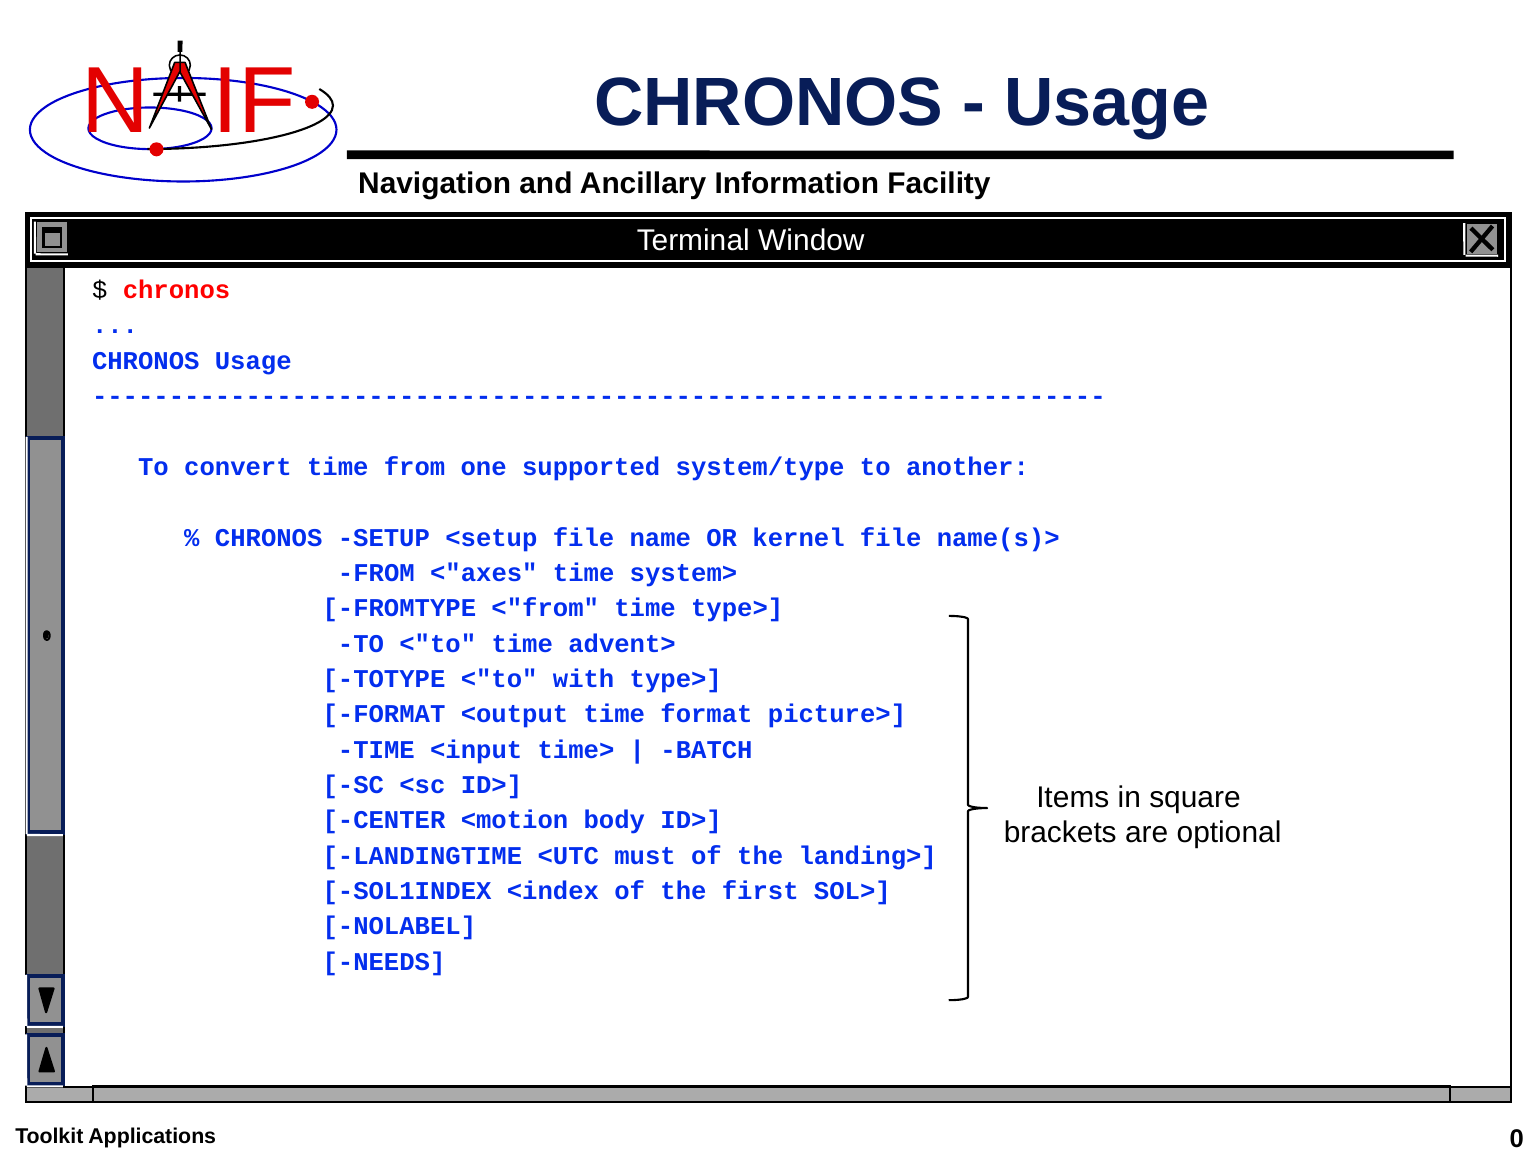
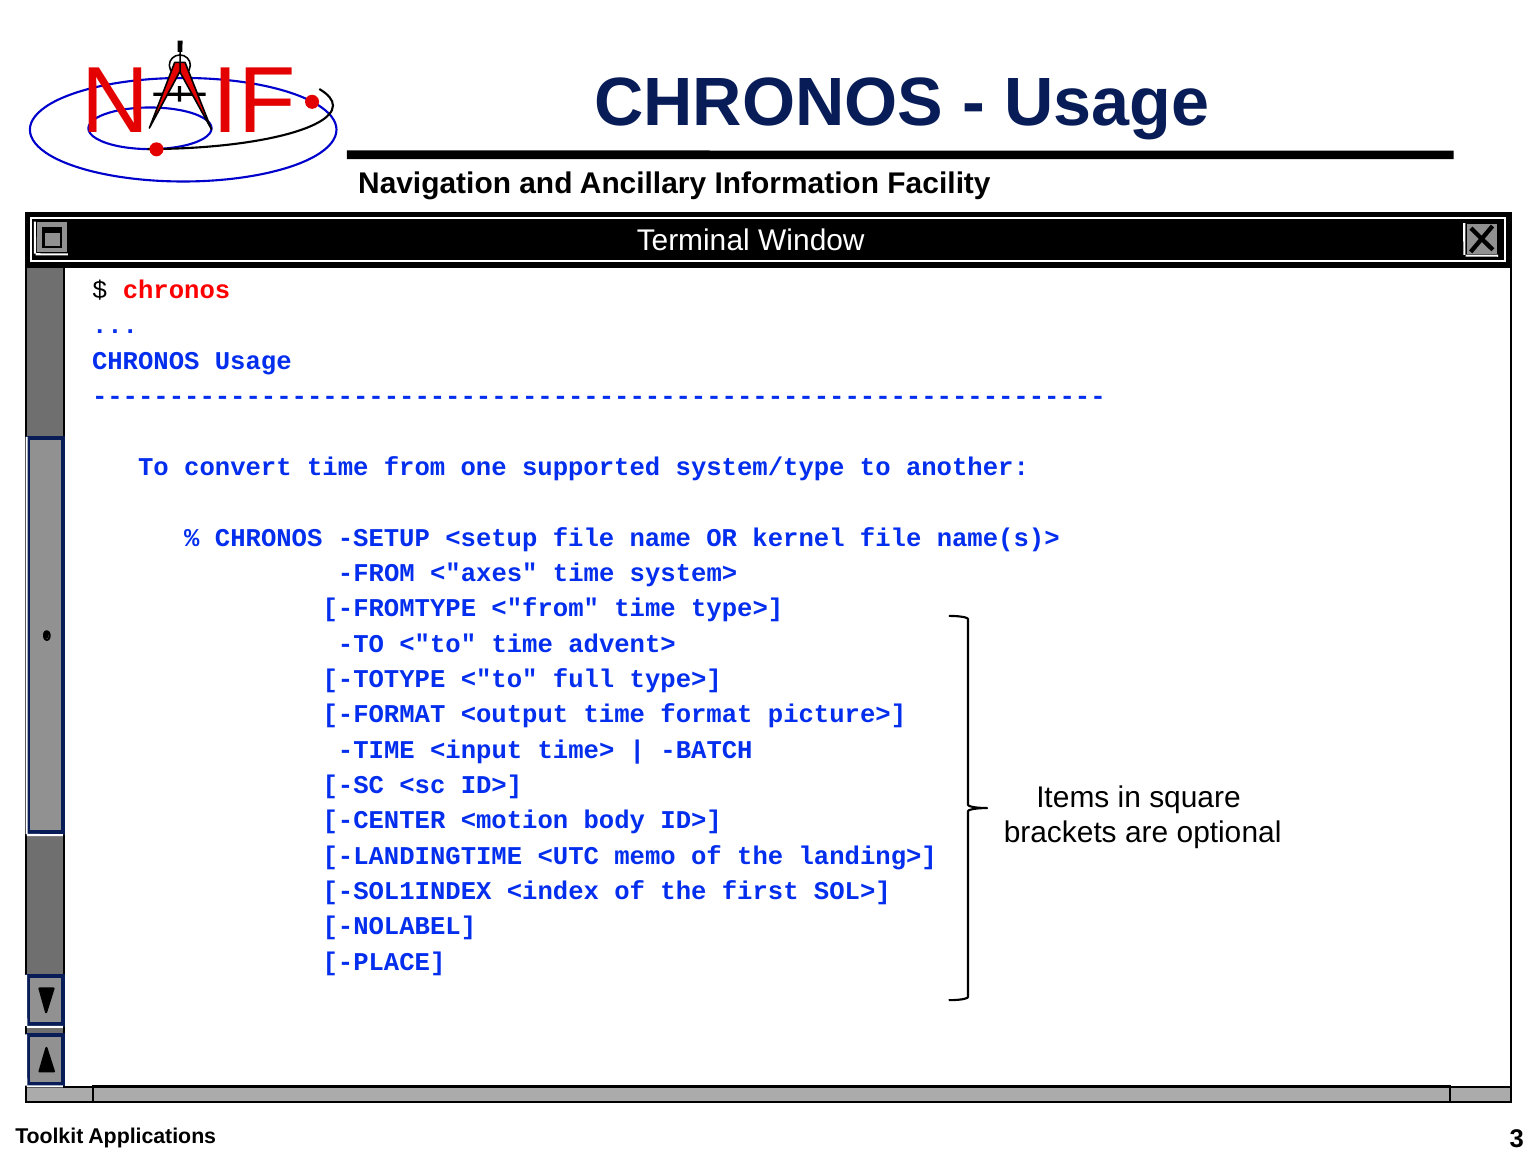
with: with -> full
must: must -> memo
NEEDS: NEEDS -> PLACE
0: 0 -> 3
